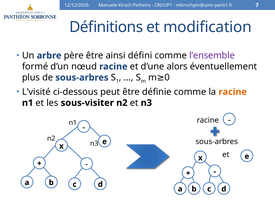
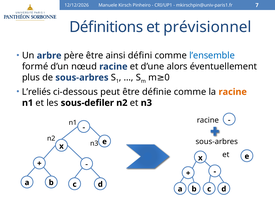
modification: modification -> prévisionnel
l’ensemble colour: purple -> blue
L’visité: L’visité -> L’reliés
sous-visiter: sous-visiter -> sous-defiler
